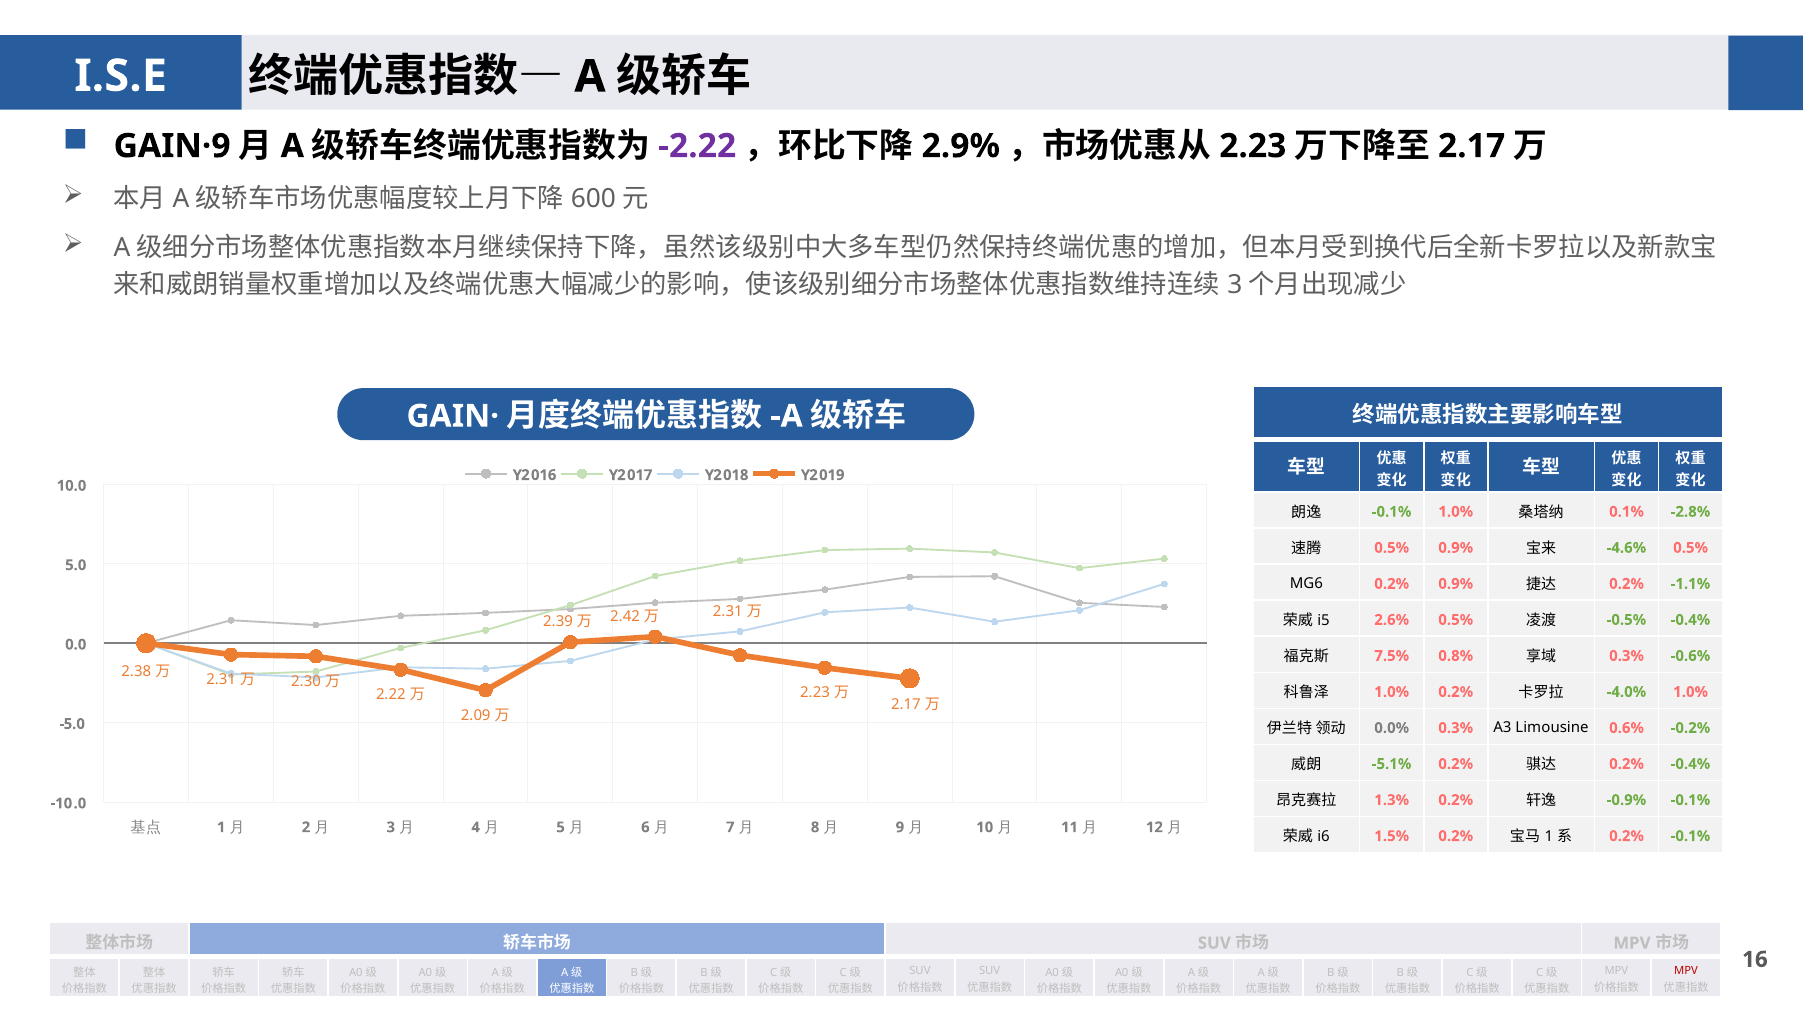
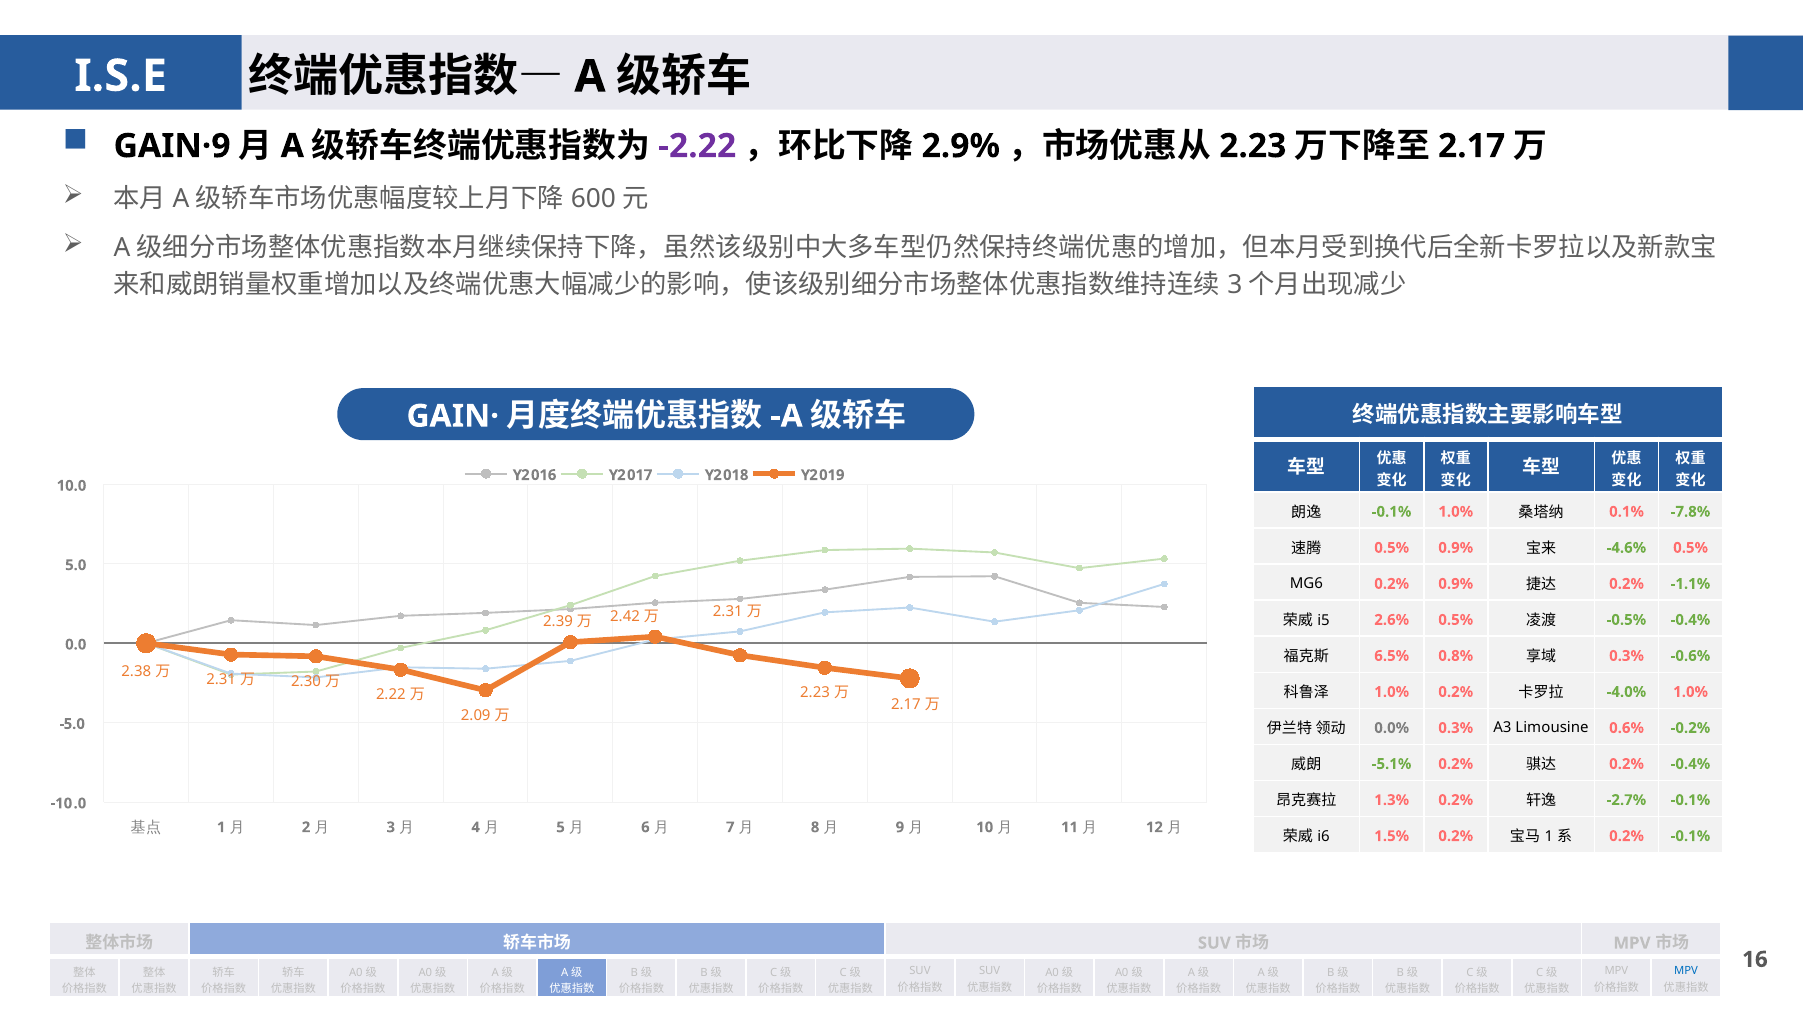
-2.8%: -2.8% -> -7.8%
7.5%: 7.5% -> 6.5%
-0.9%: -0.9% -> -2.7%
MPV at (1686, 971) colour: red -> blue
